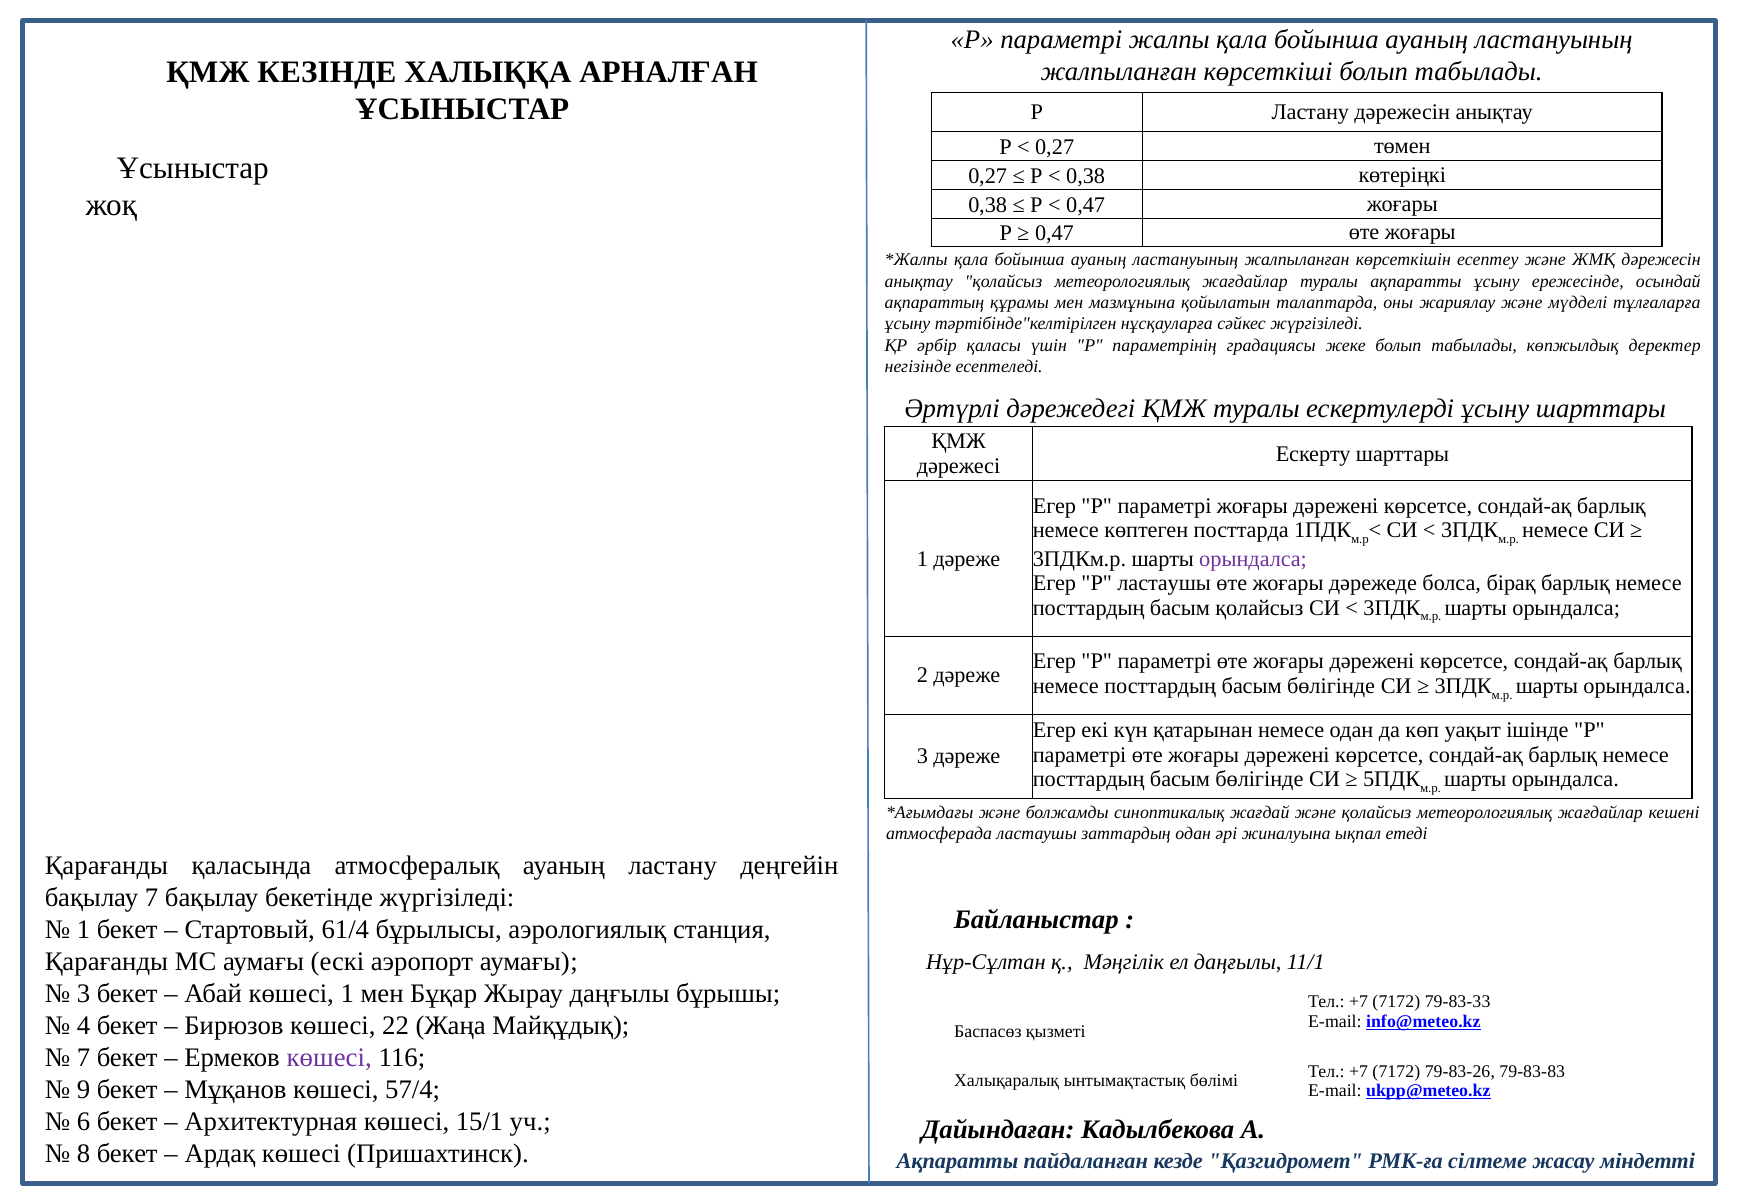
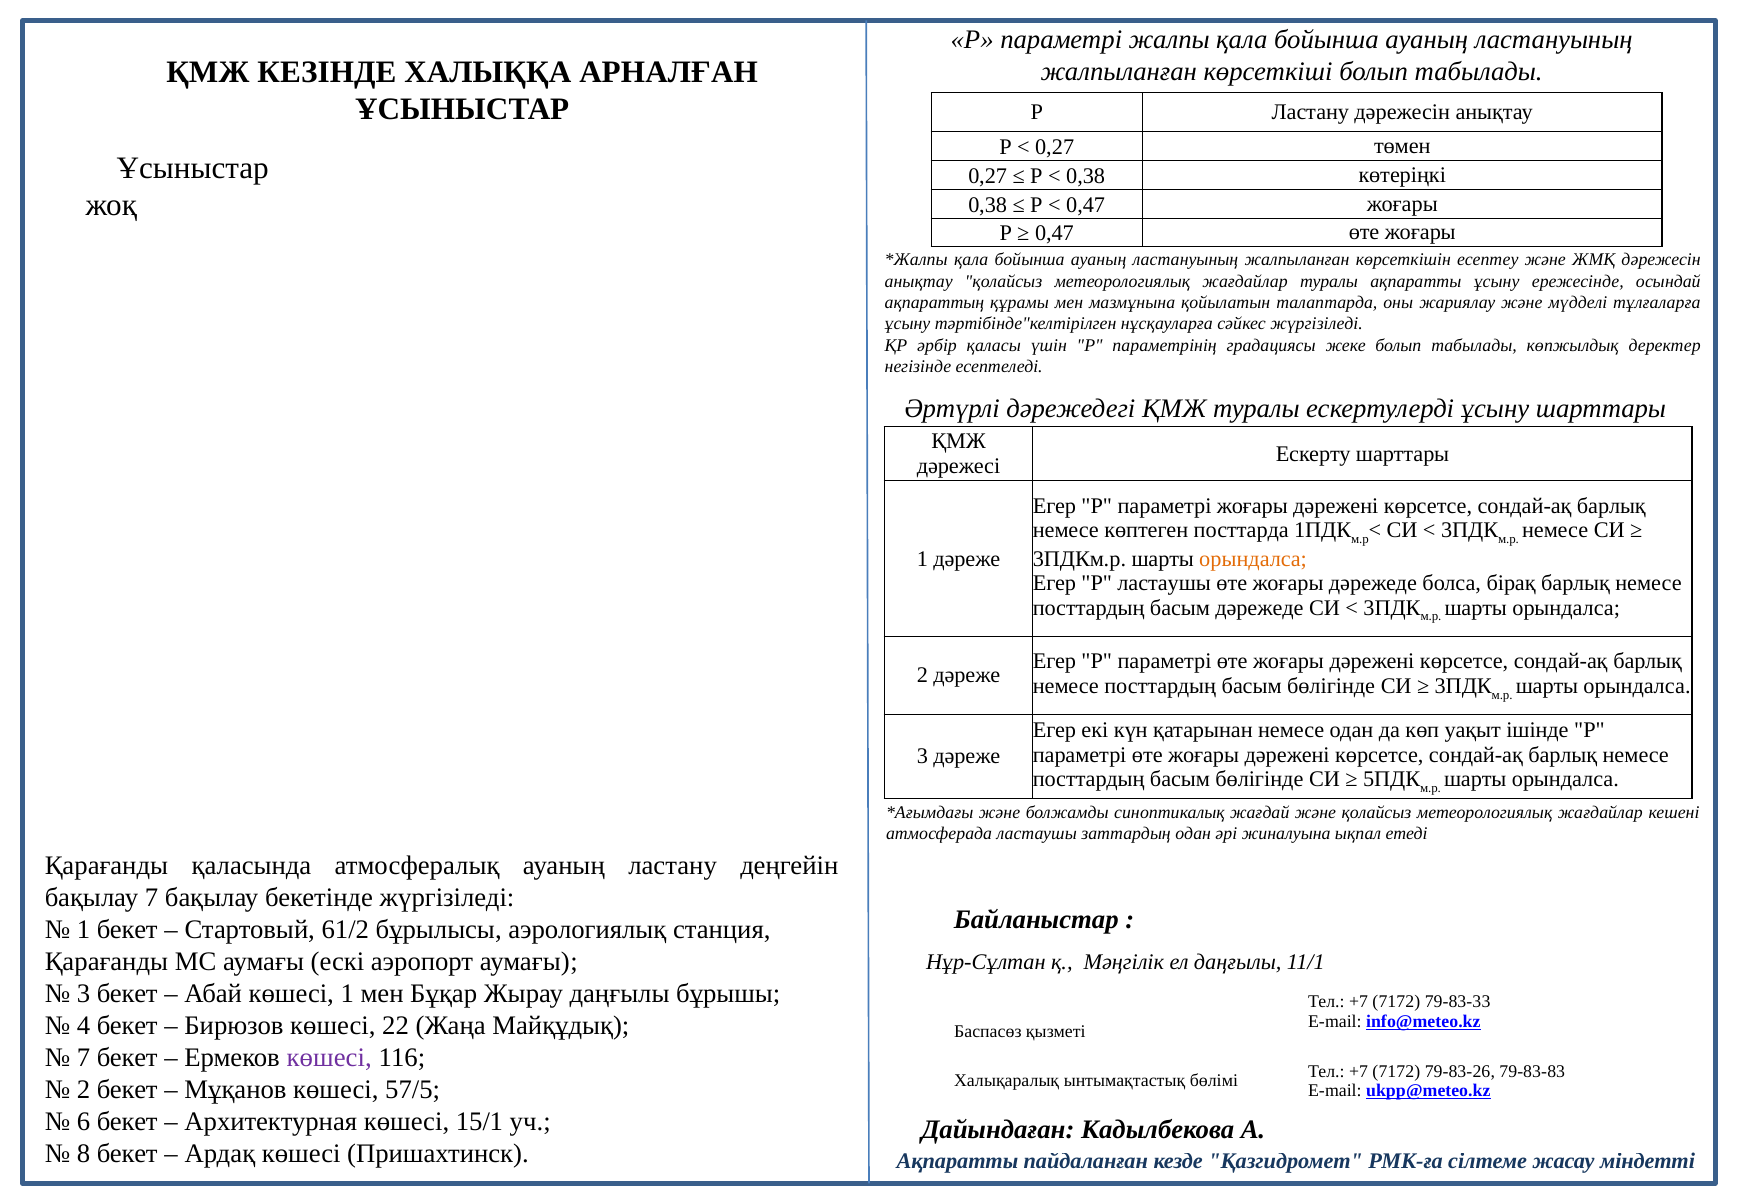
орындалса at (1253, 558) colour: purple -> orange
басым қолайсыз: қолайсыз -> дәрежеде
61/4: 61/4 -> 61/2
9 at (84, 1089): 9 -> 2
57/4: 57/4 -> 57/5
